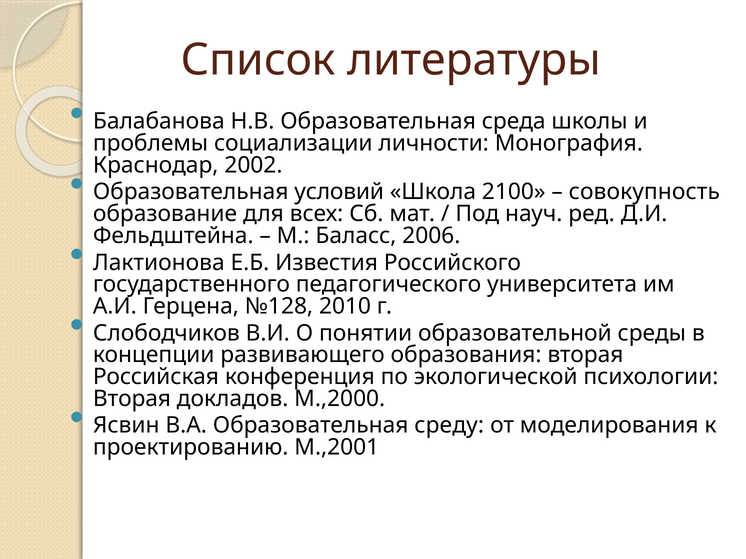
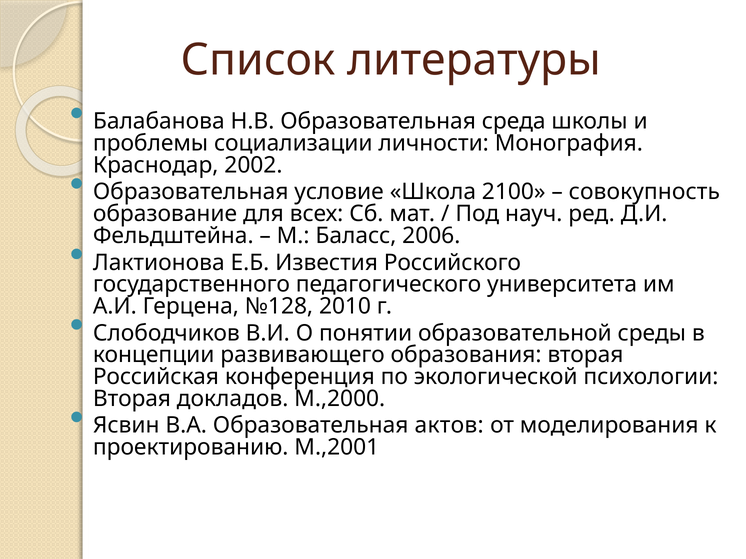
условий: условий -> условие
среду: среду -> актов
